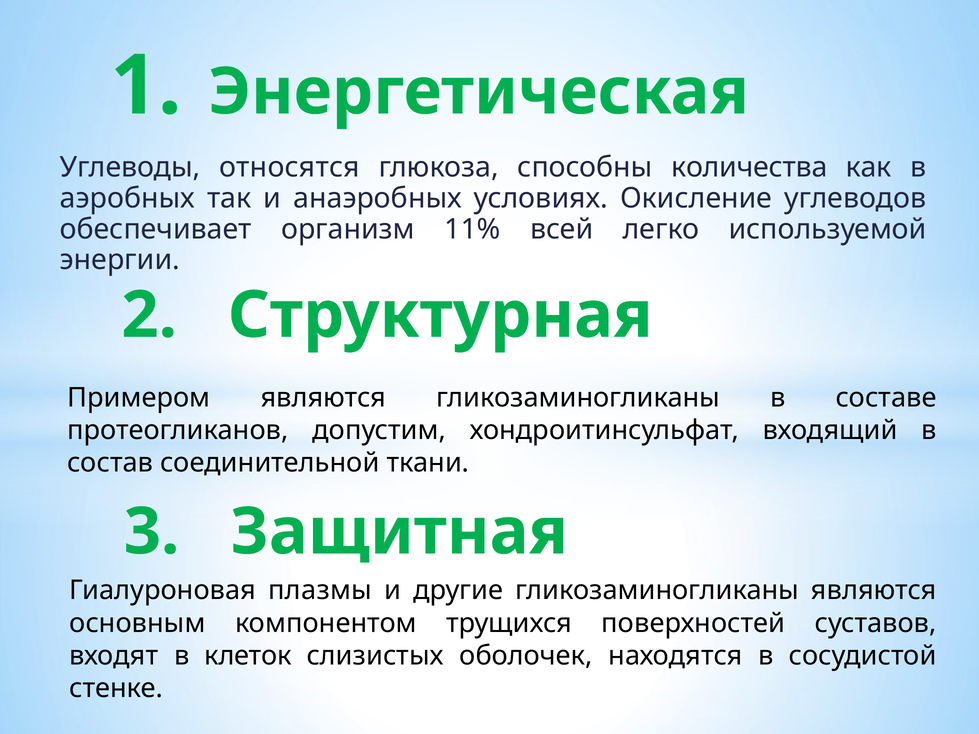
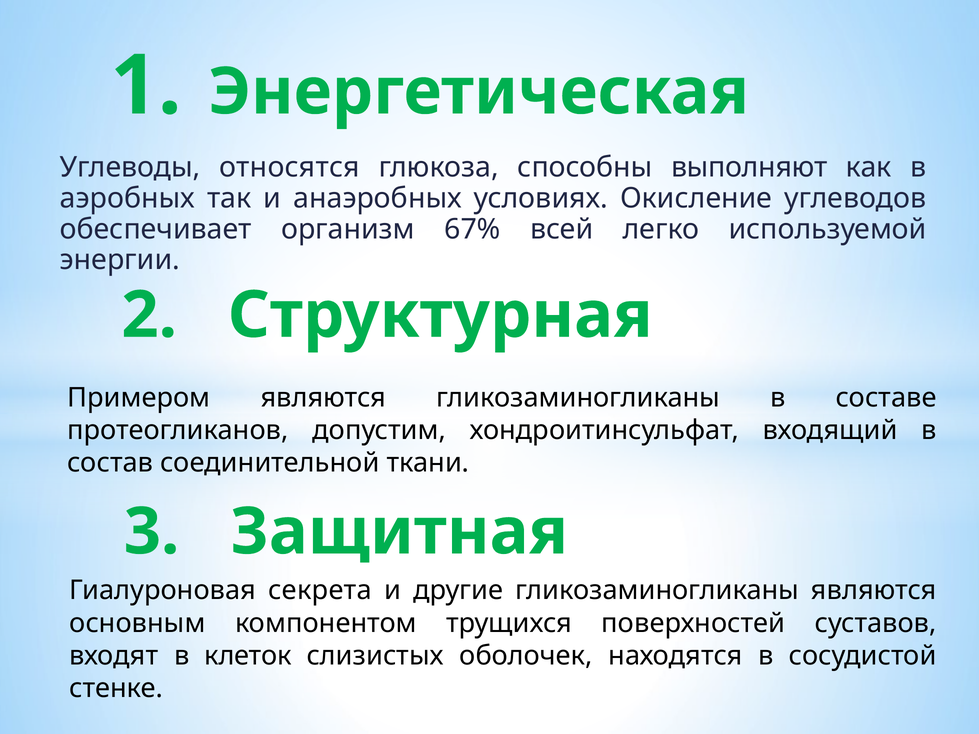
количества: количества -> выполняют
11%: 11% -> 67%
плазмы: плазмы -> секрета
